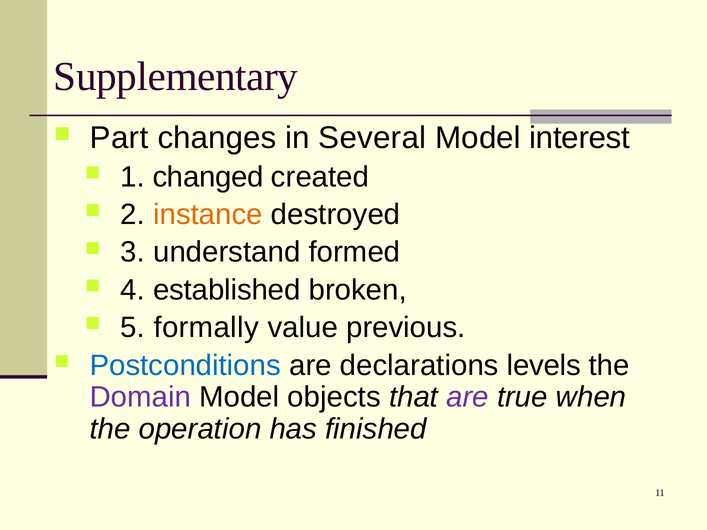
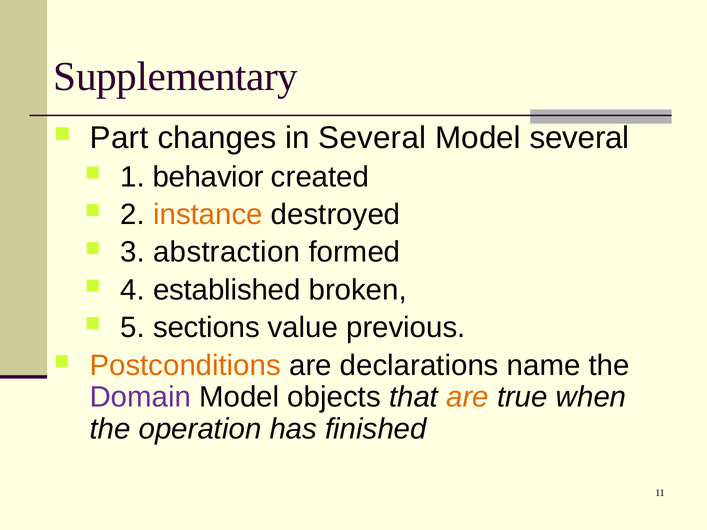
Model interest: interest -> several
changed: changed -> behavior
understand: understand -> abstraction
formally: formally -> sections
Postconditions colour: blue -> orange
levels: levels -> name
are at (468, 397) colour: purple -> orange
